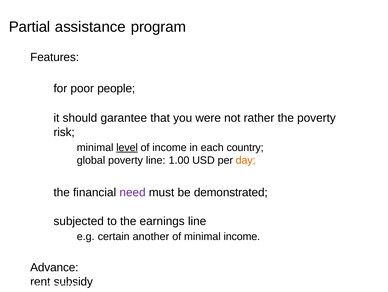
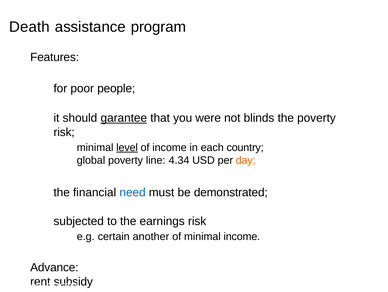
Partial: Partial -> Death
garantee underline: none -> present
rather: rather -> blinds
1.00: 1.00 -> 4.34
need colour: purple -> blue
earnings line: line -> risk
